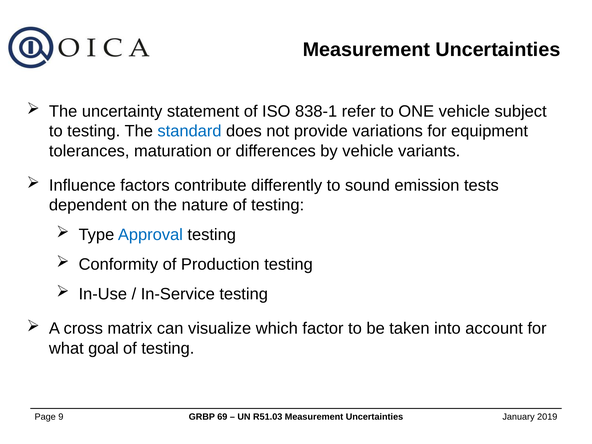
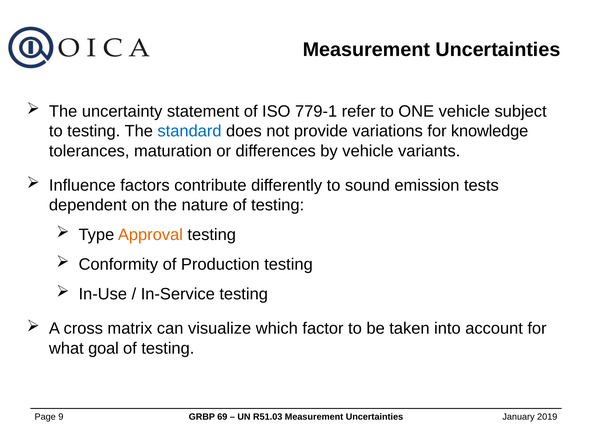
838-1: 838-1 -> 779-1
equipment: equipment -> knowledge
Approval colour: blue -> orange
